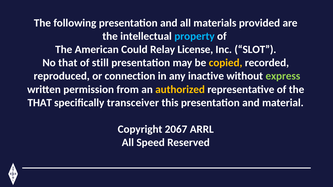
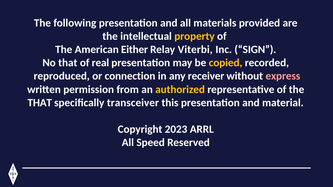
property colour: light blue -> yellow
Could: Could -> Either
License: License -> Viterbi
SLOT: SLOT -> SIGN
still: still -> real
inactive: inactive -> receiver
express colour: light green -> pink
2067: 2067 -> 2023
